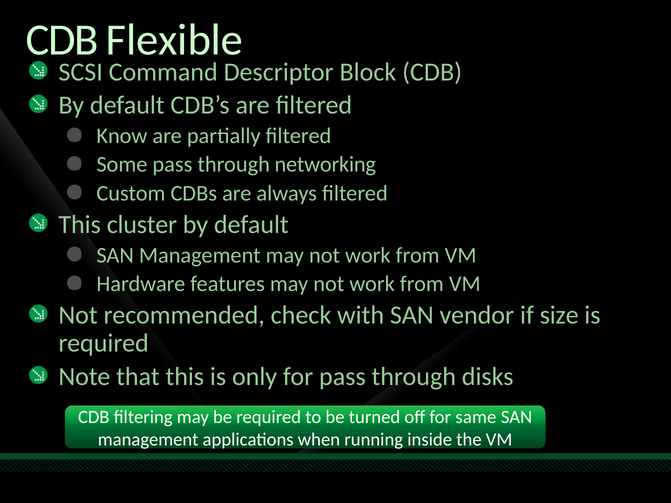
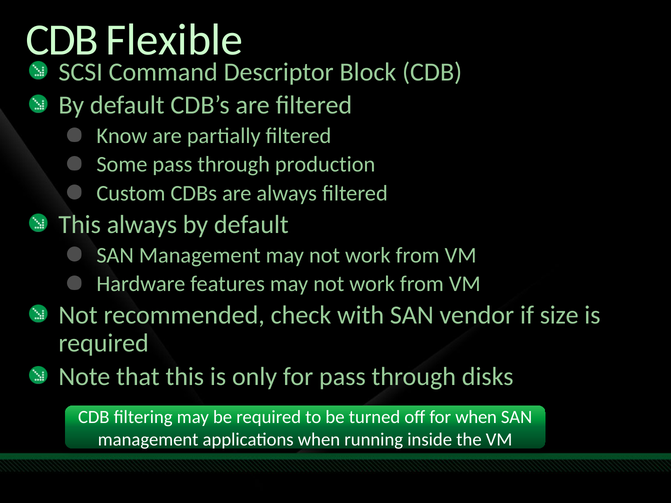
networking: networking -> production
This cluster: cluster -> always
for same: same -> when
